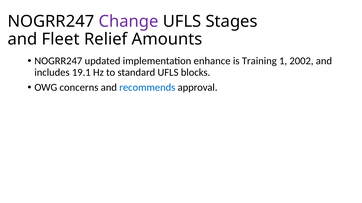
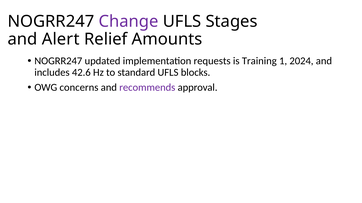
Fleet: Fleet -> Alert
enhance: enhance -> requests
2002: 2002 -> 2024
19.1: 19.1 -> 42.6
recommends colour: blue -> purple
